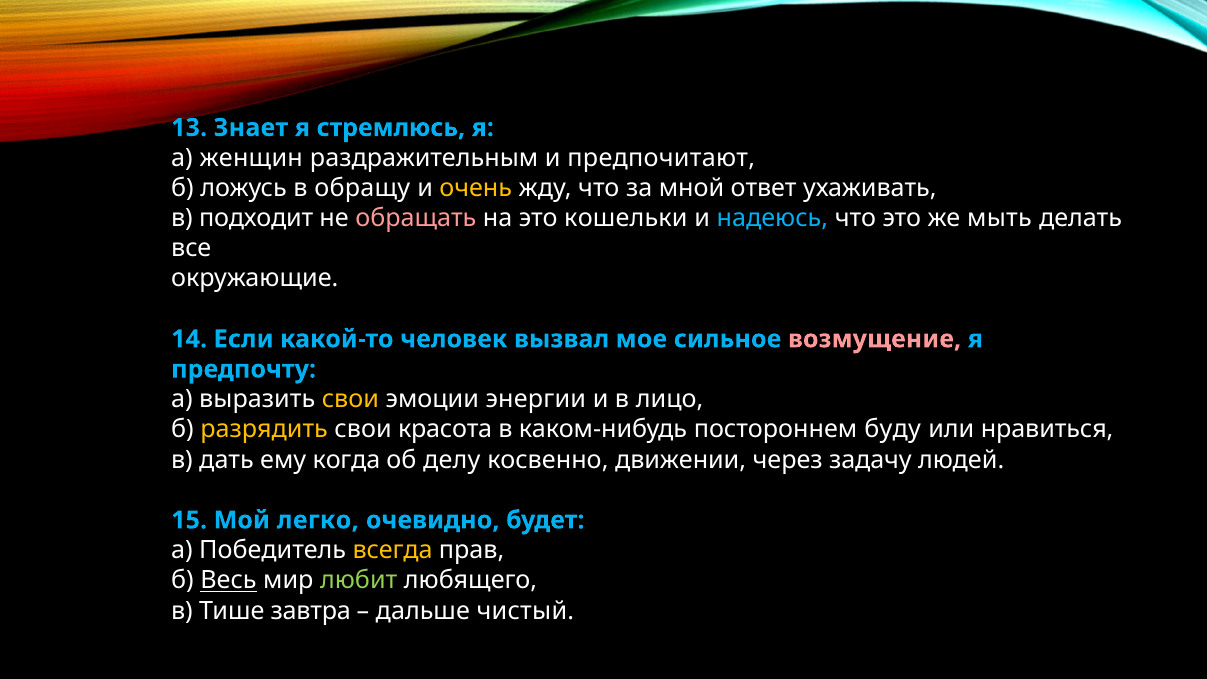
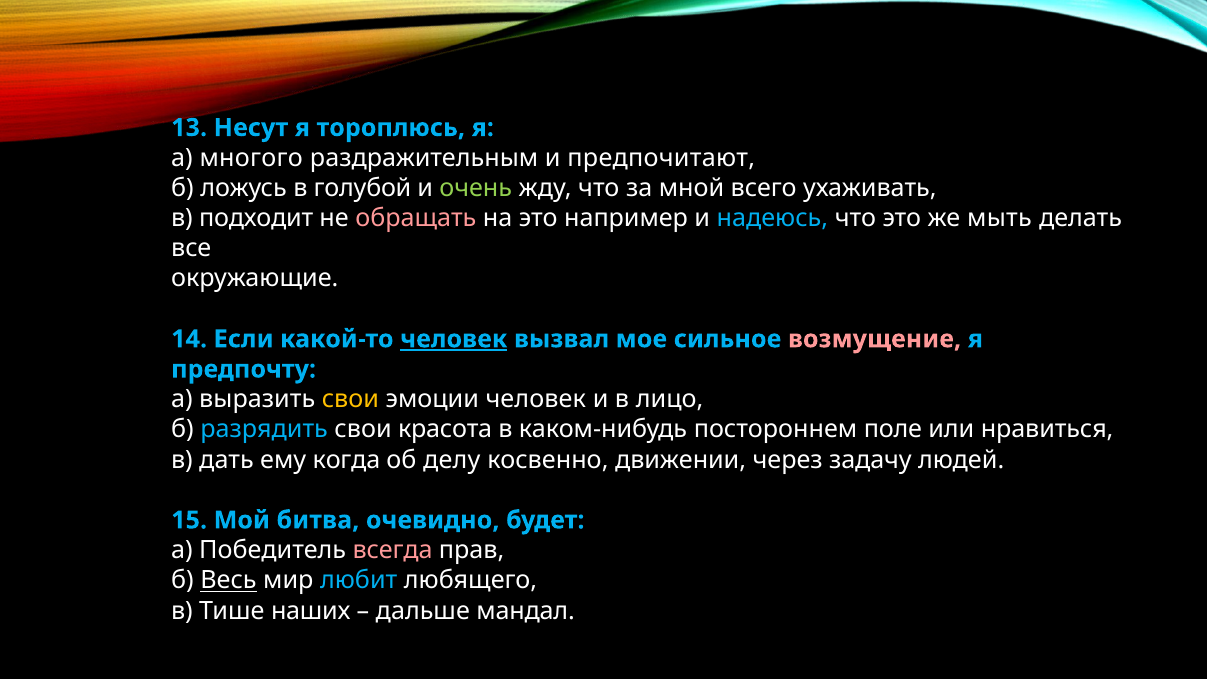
Знает: Знает -> Несут
стремлюсь: стремлюсь -> тороплюсь
женщин: женщин -> многого
обращу: обращу -> голубой
очень colour: yellow -> light green
ответ: ответ -> всего
кошельки: кошельки -> например
человек at (454, 339) underline: none -> present
эмоции энергии: энергии -> человек
разрядить colour: yellow -> light blue
буду: буду -> поле
легко: легко -> битва
всегда colour: yellow -> pink
любит colour: light green -> light blue
завтра: завтра -> наших
чистый: чистый -> мандал
